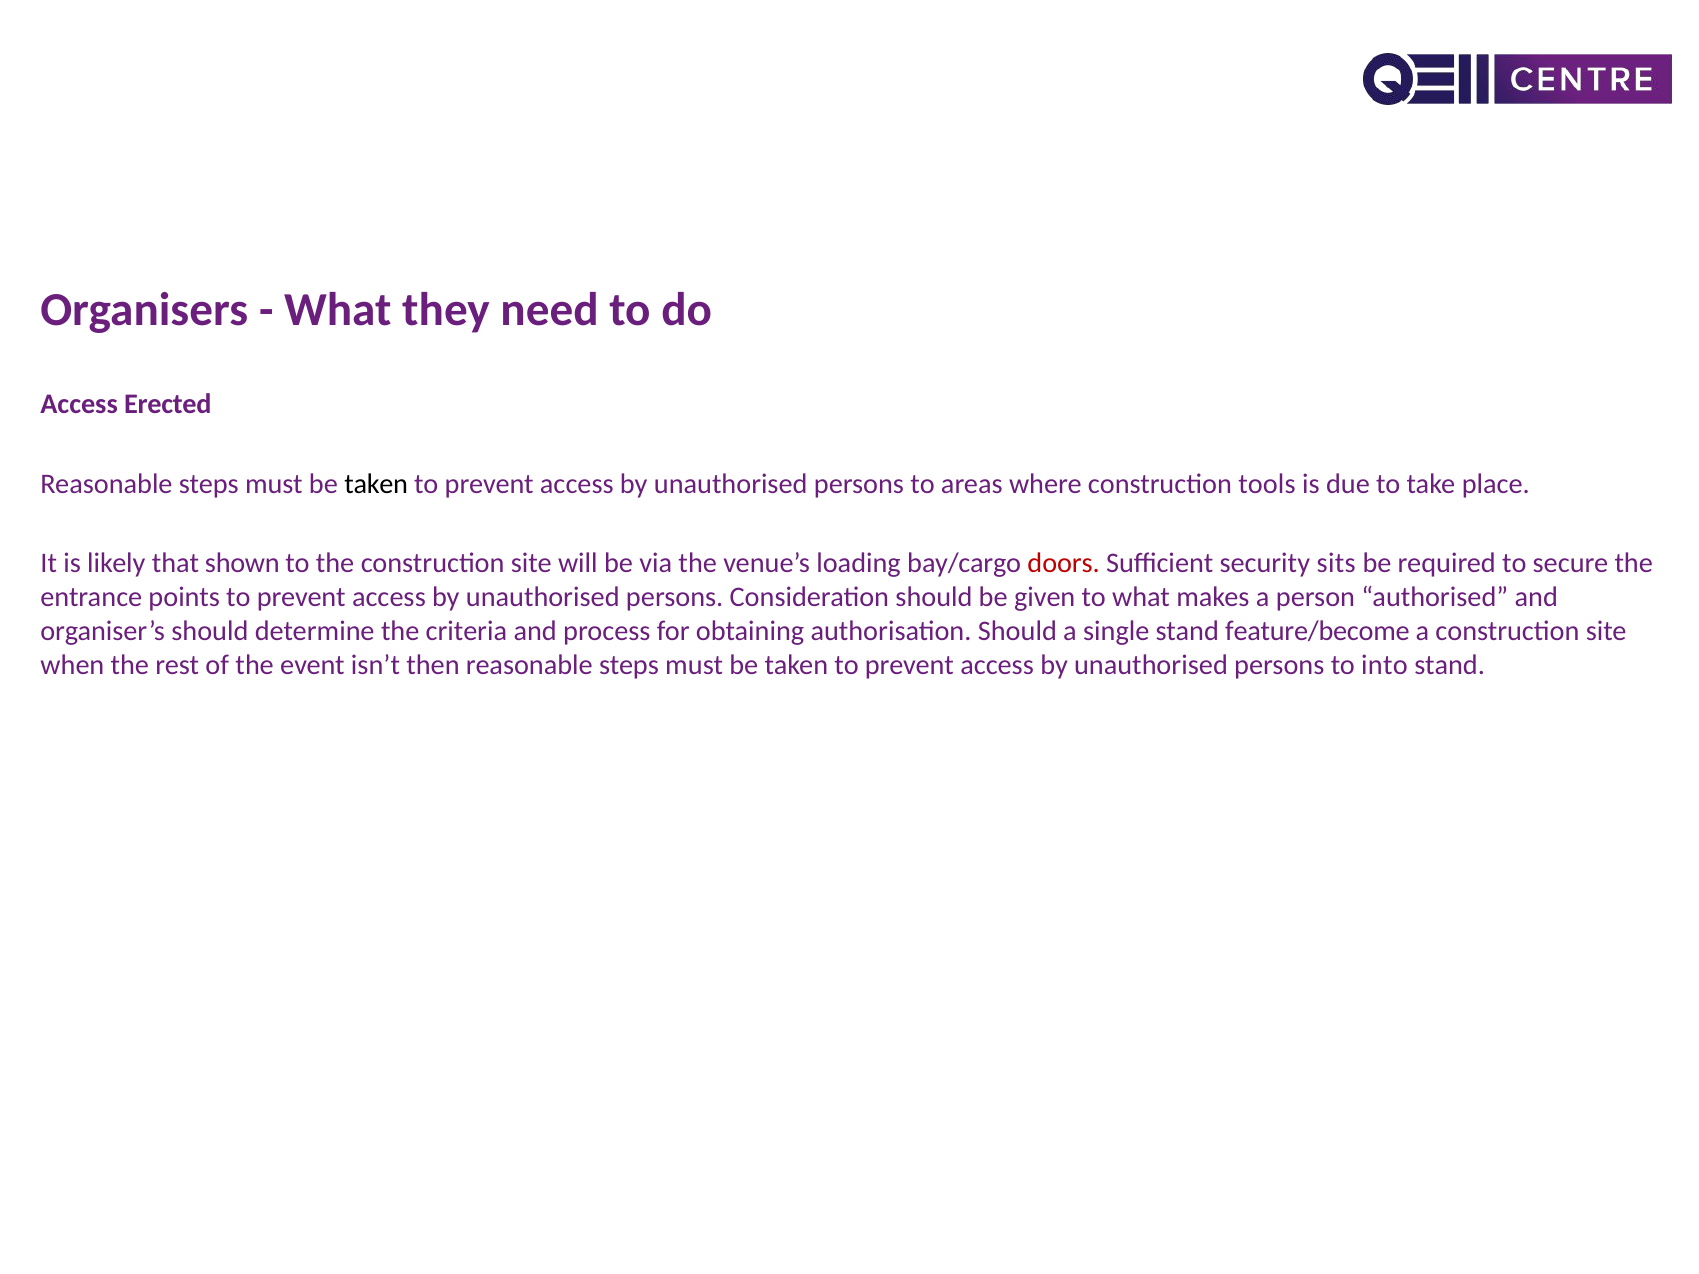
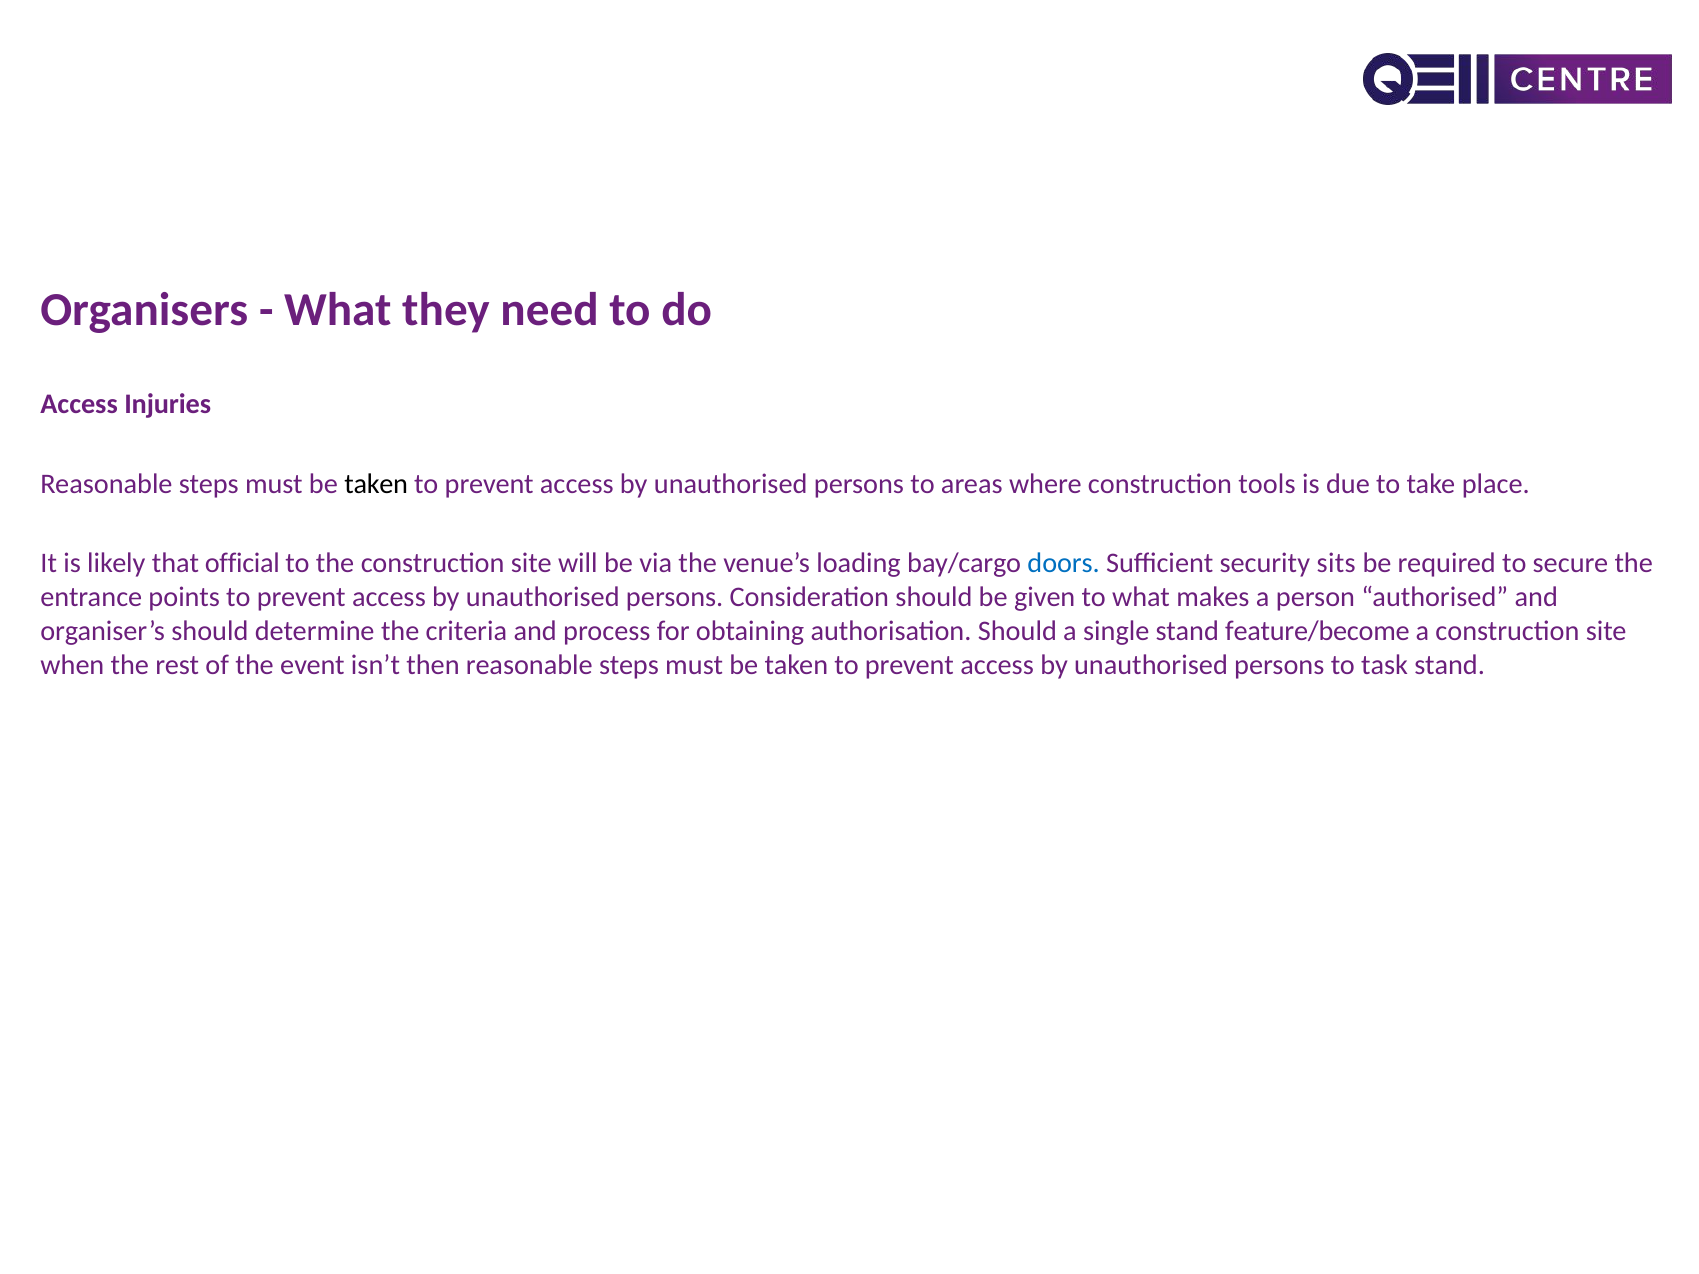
Erected: Erected -> Injuries
shown: shown -> official
doors colour: red -> blue
into: into -> task
